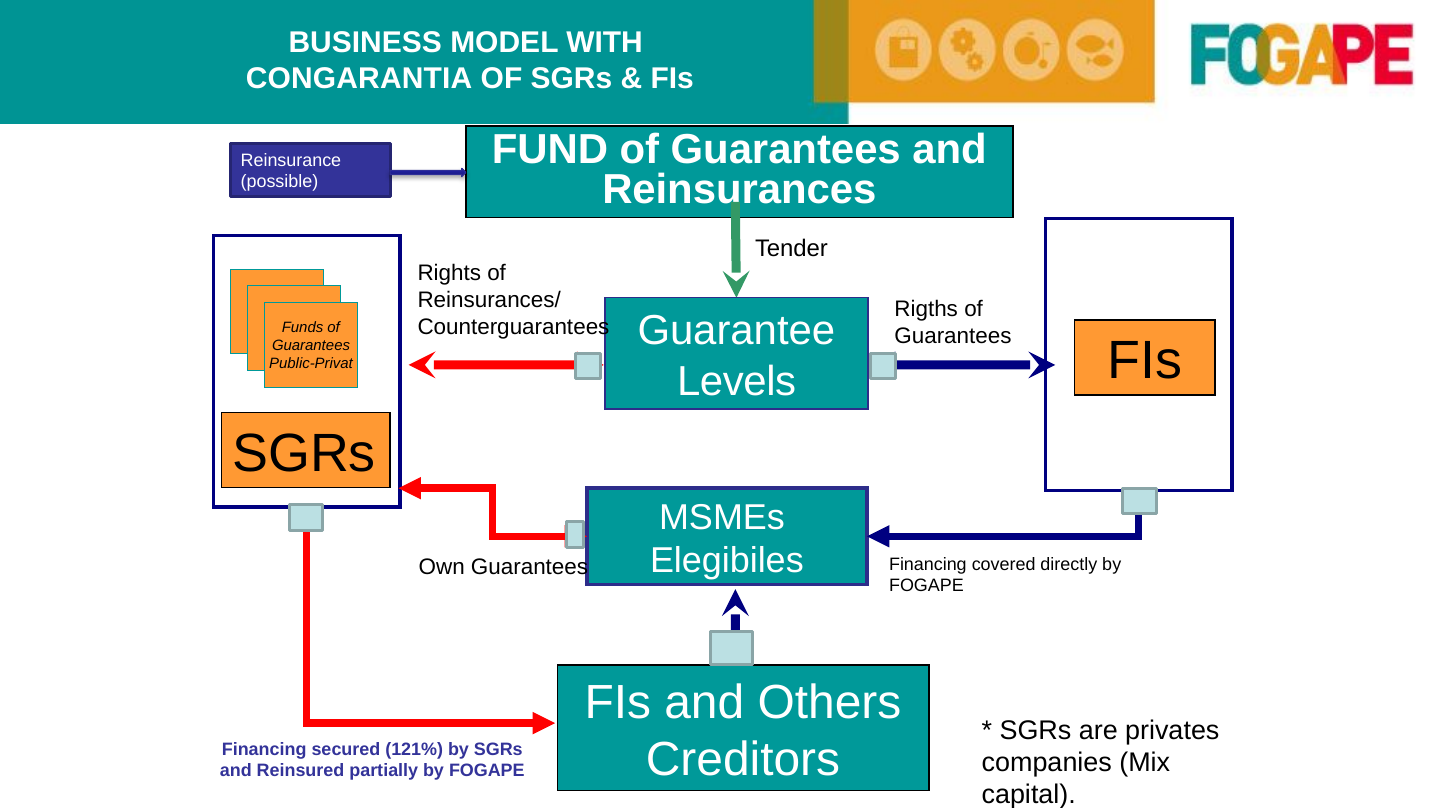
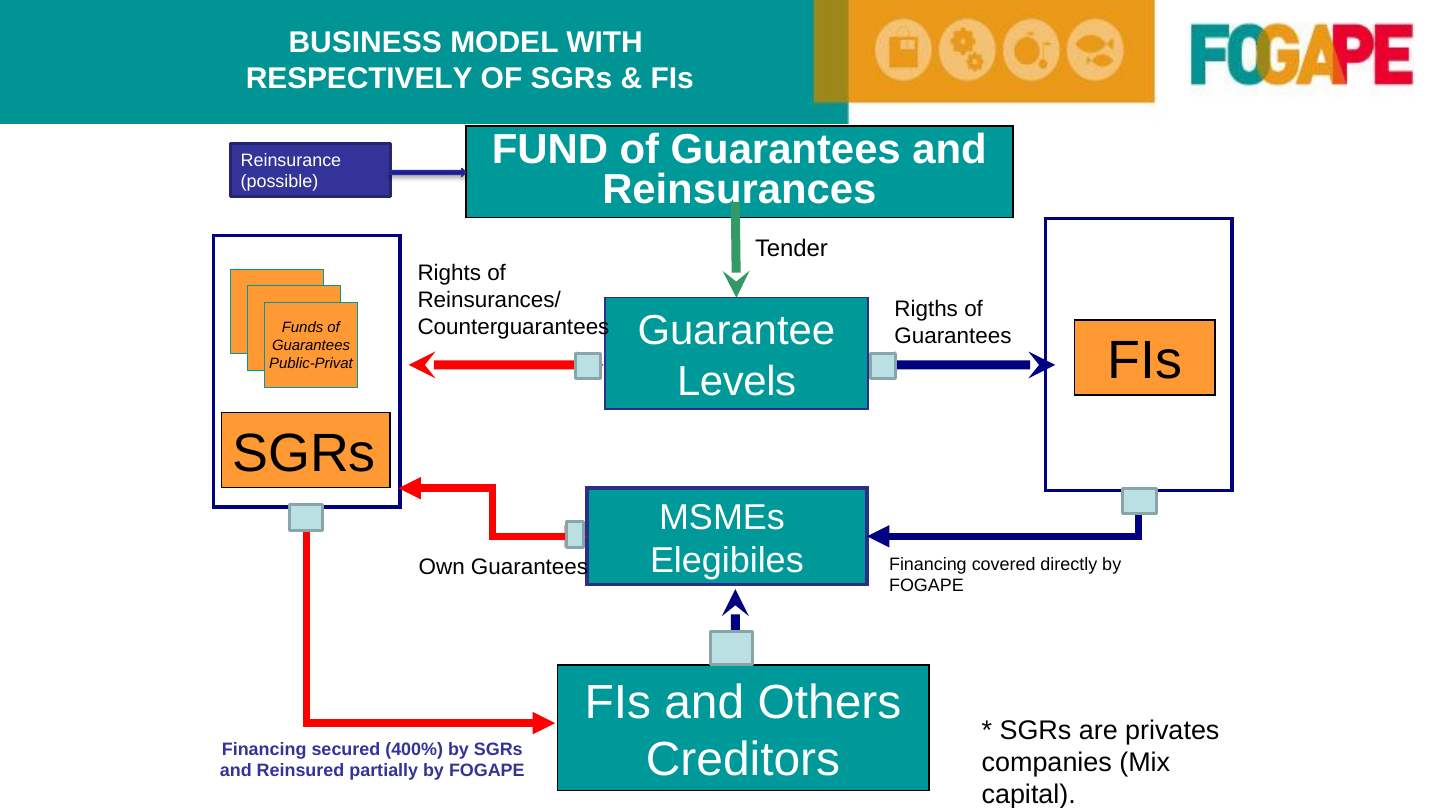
CONGARANTIA: CONGARANTIA -> RESPECTIVELY
121%: 121% -> 400%
